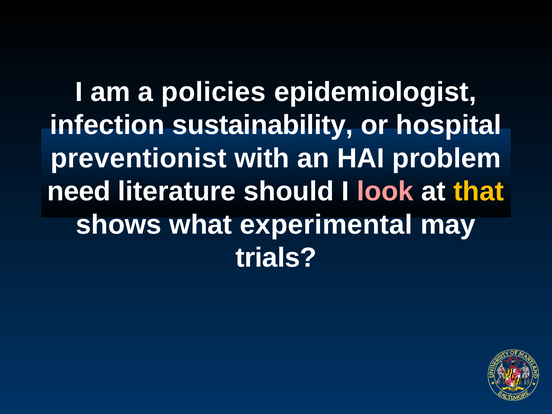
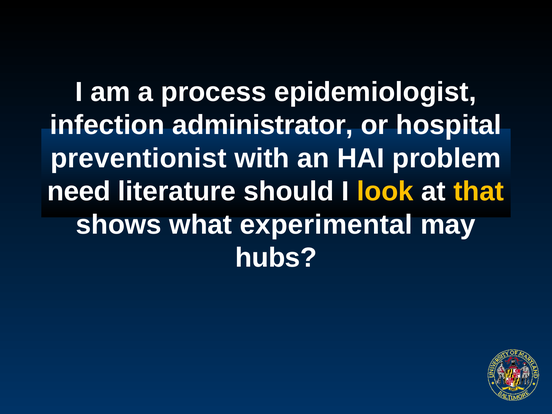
policies: policies -> process
sustainability: sustainability -> administrator
look colour: pink -> yellow
trials: trials -> hubs
